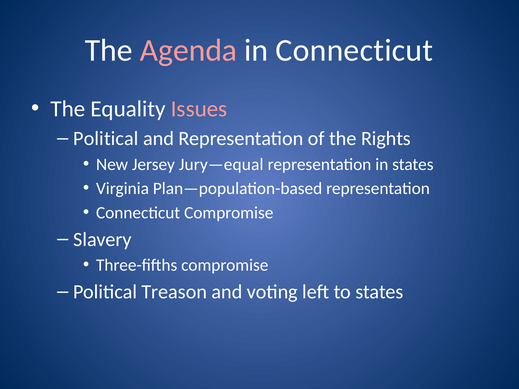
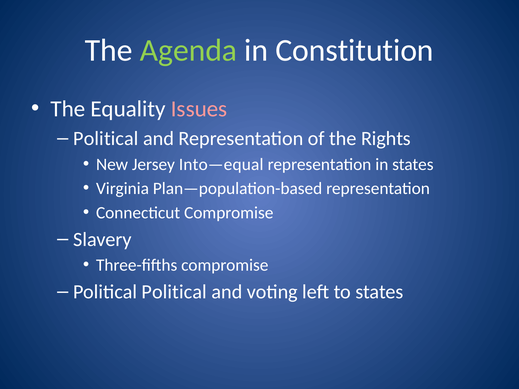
Agenda colour: pink -> light green
in Connecticut: Connecticut -> Constitution
Jury—equal: Jury—equal -> Into—equal
Political Treason: Treason -> Political
